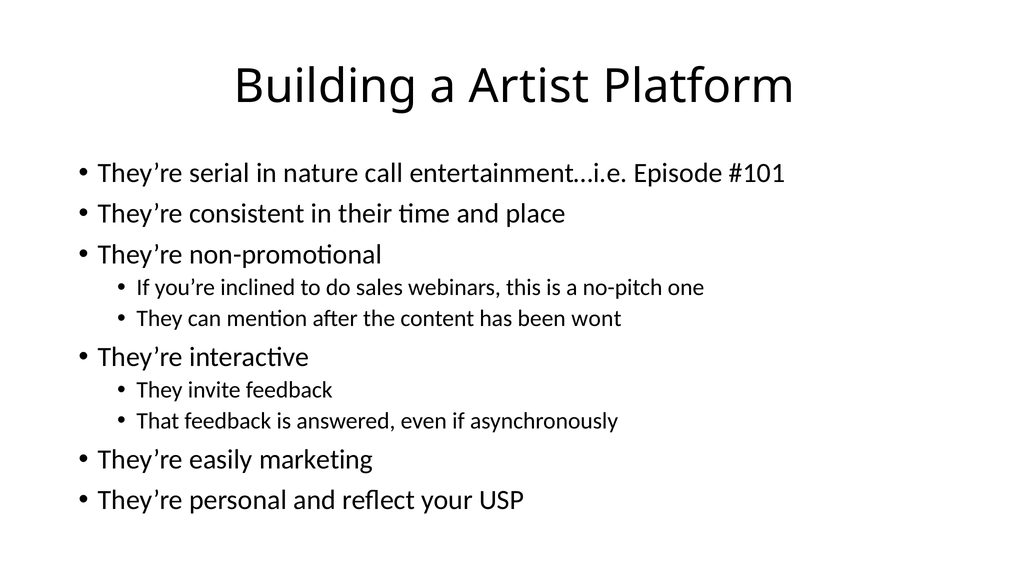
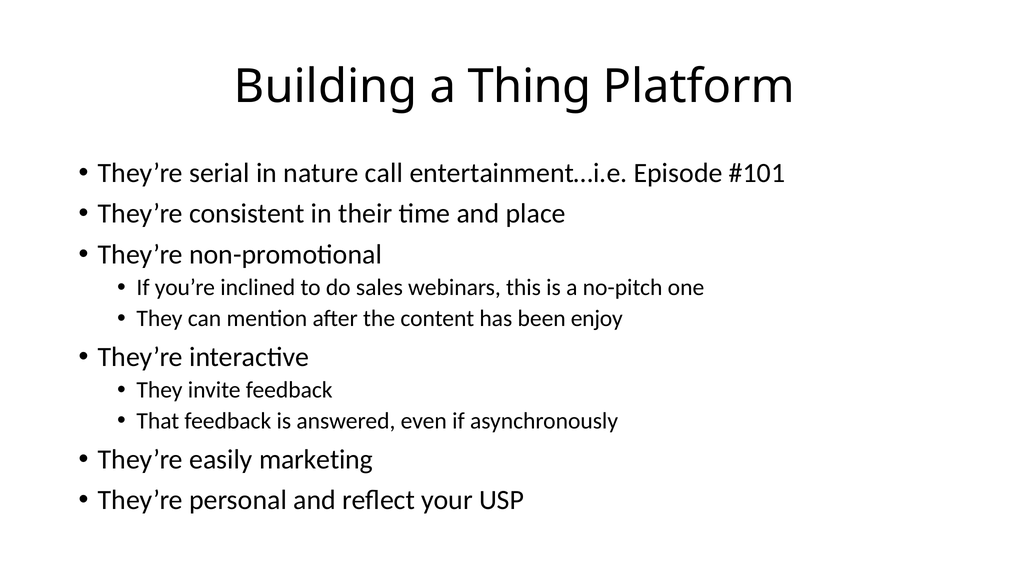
Artist: Artist -> Thing
wont: wont -> enjoy
